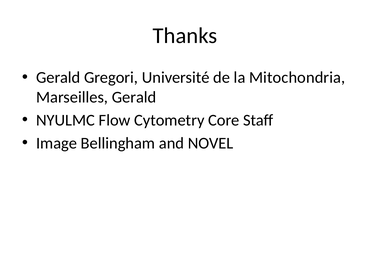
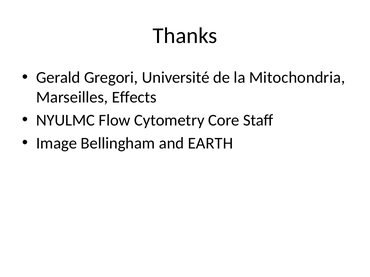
Marseilles Gerald: Gerald -> Effects
NOVEL: NOVEL -> EARTH
